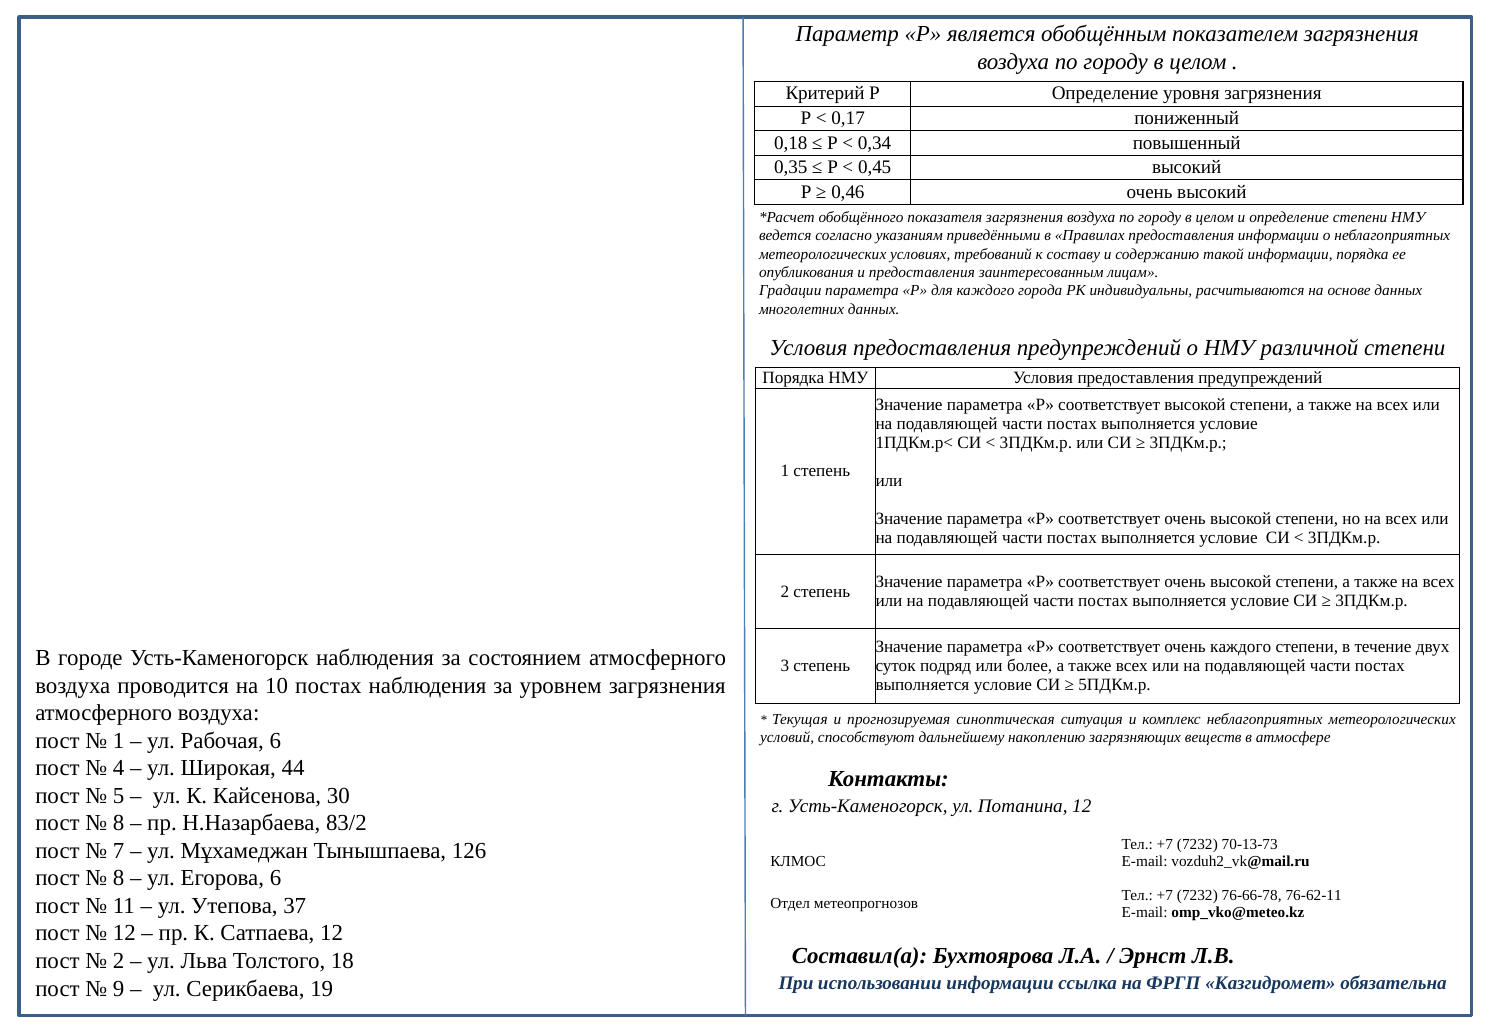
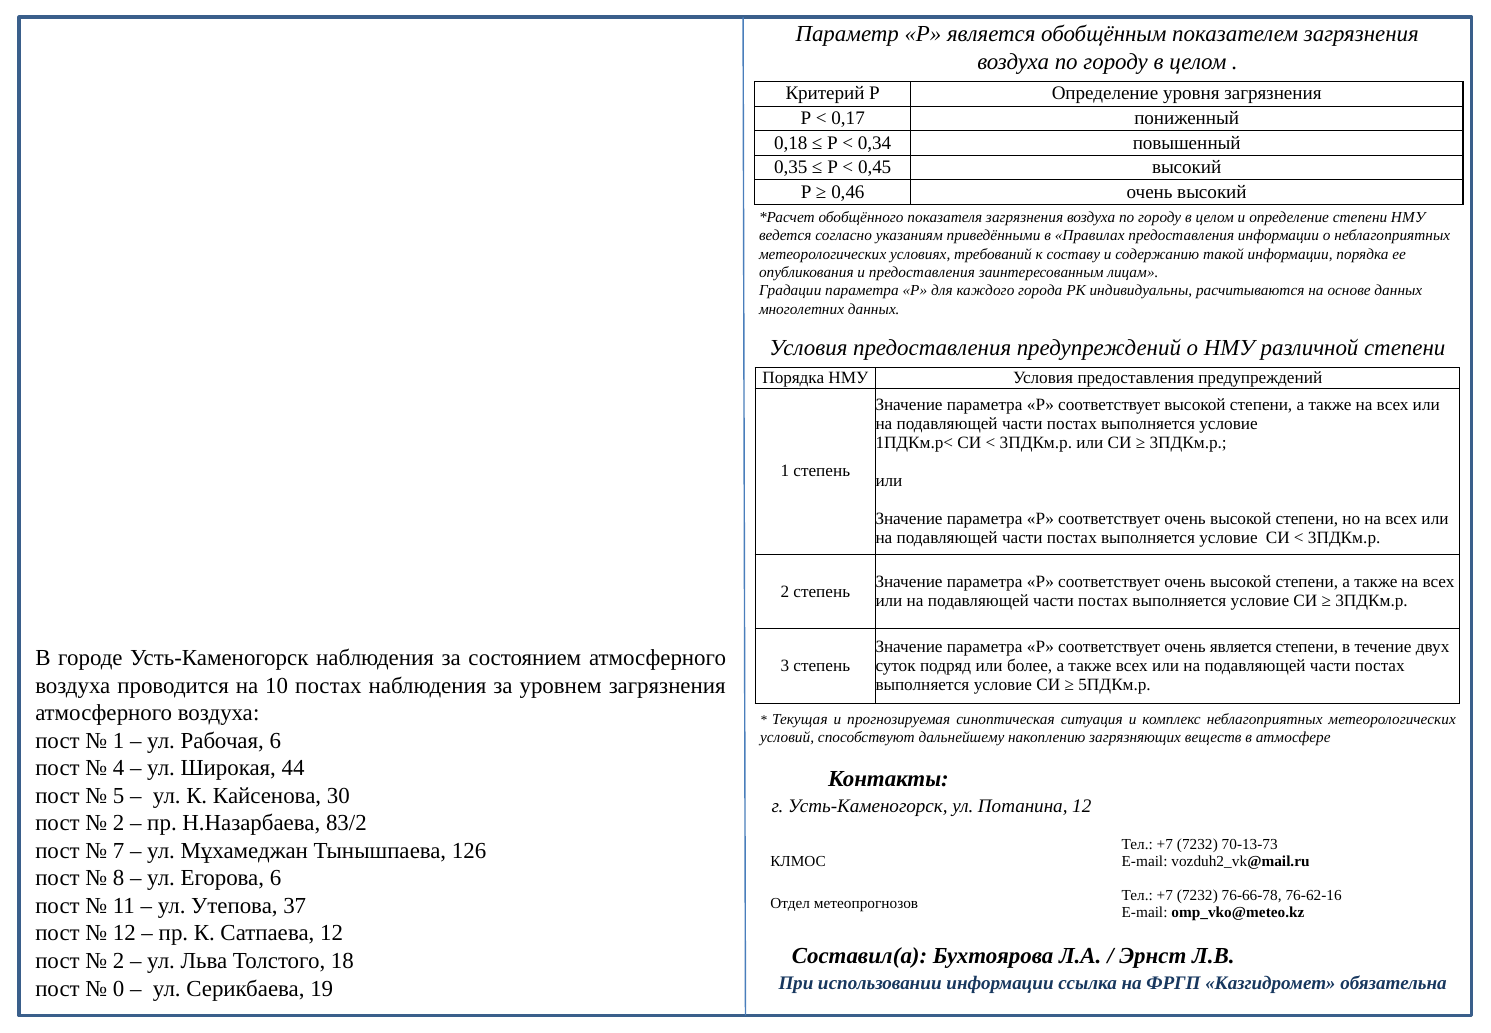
очень каждого: каждого -> является
8 at (119, 823): 8 -> 2
76-62-11: 76-62-11 -> 76-62-16
9: 9 -> 0
